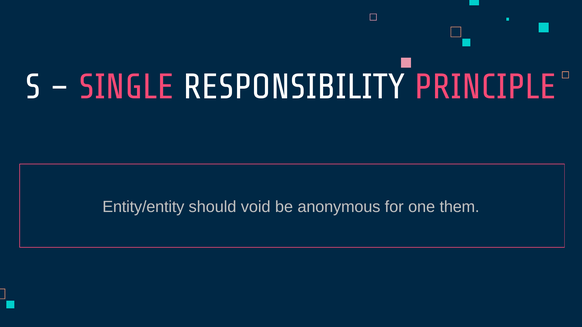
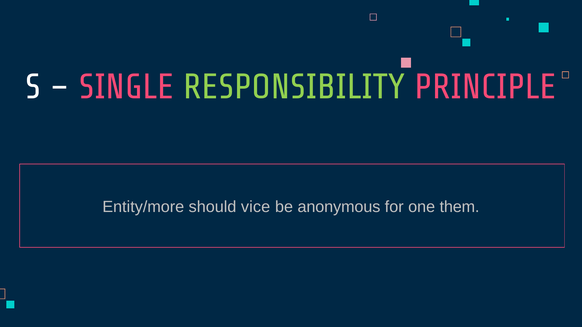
RESPONSIBILITY colour: white -> light green
Entity/entity: Entity/entity -> Entity/more
void: void -> vice
